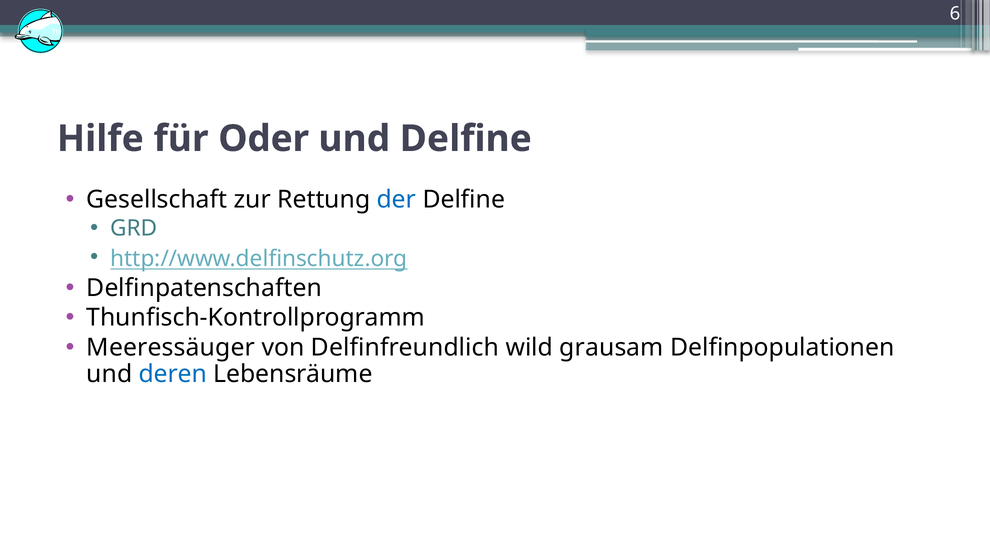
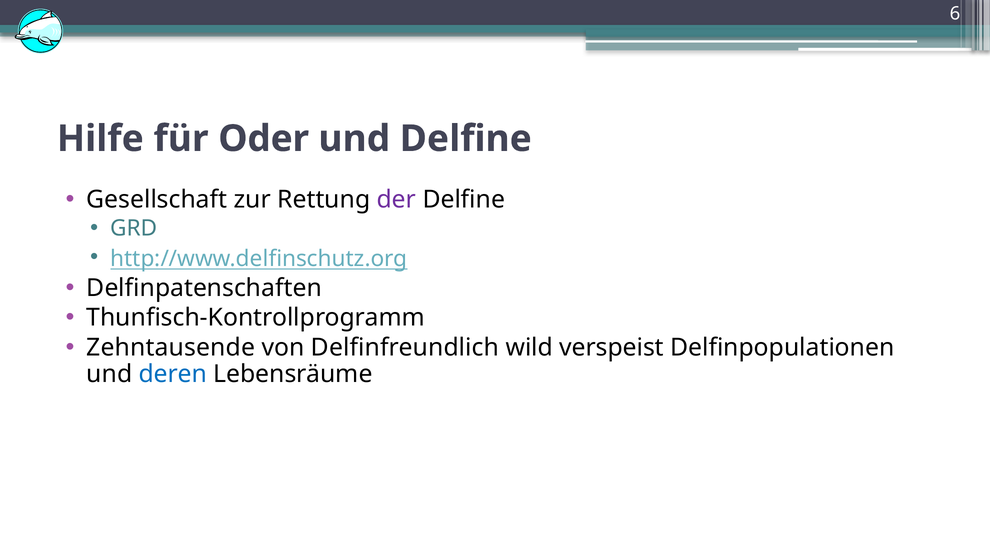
der colour: blue -> purple
Meeressäuger: Meeressäuger -> Zehntausende
grausam: grausam -> verspeist
